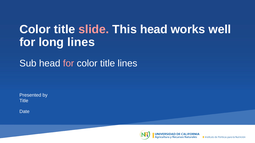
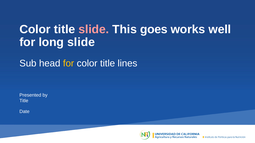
This head: head -> goes
long lines: lines -> slide
for at (69, 64) colour: pink -> yellow
